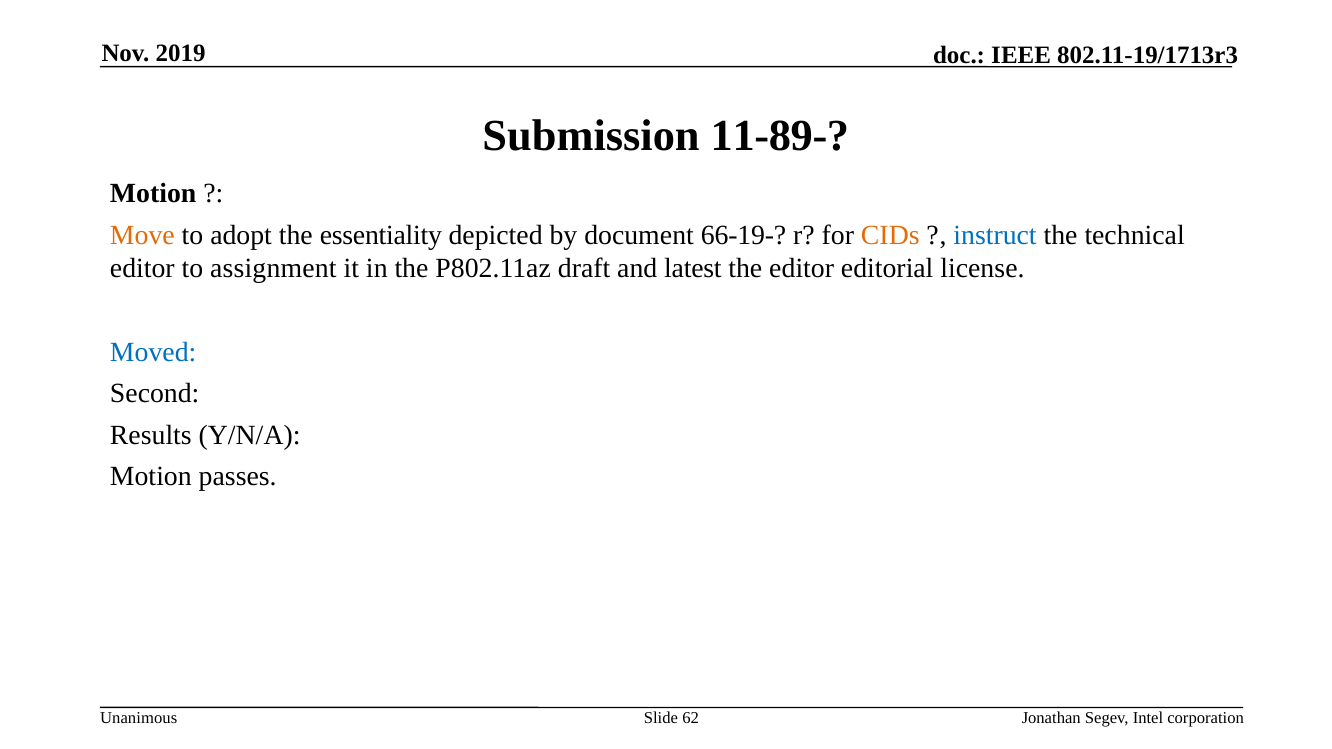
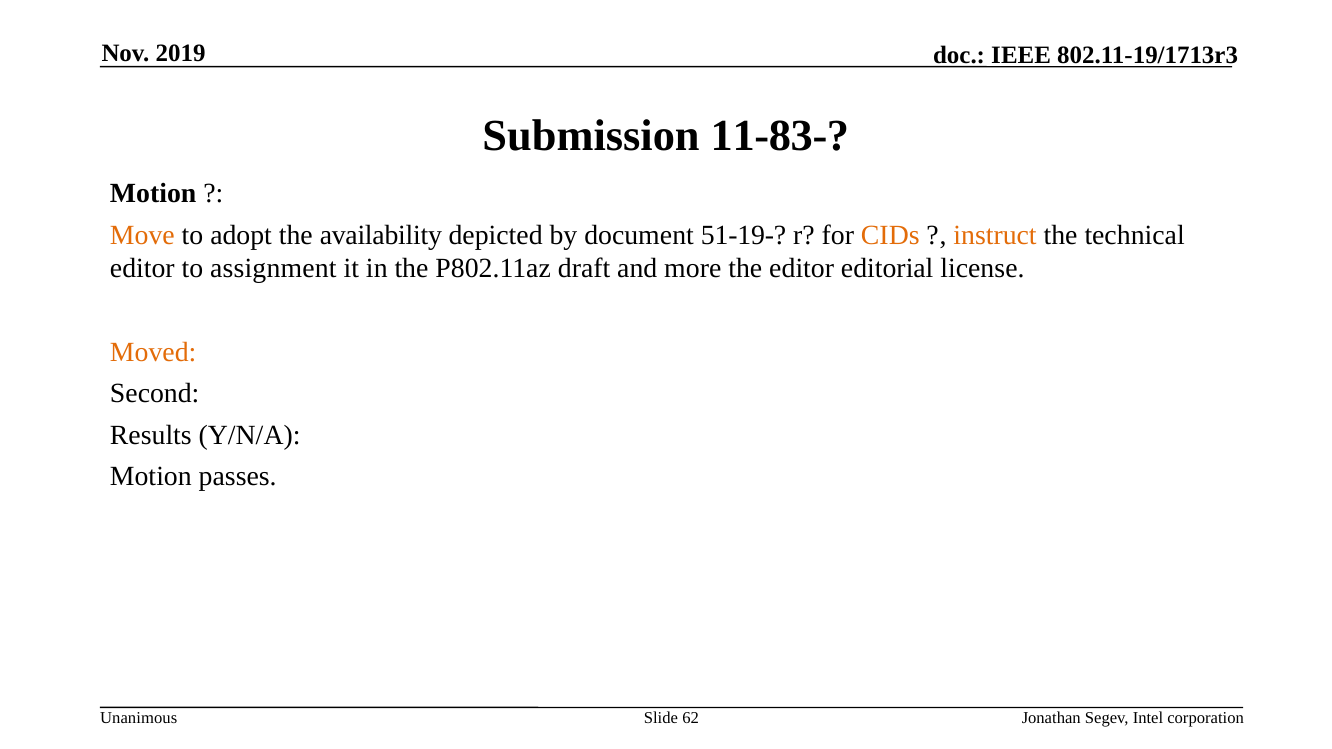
11-89-: 11-89- -> 11-83-
essentiality: essentiality -> availability
66-19-: 66-19- -> 51-19-
instruct colour: blue -> orange
latest: latest -> more
Moved colour: blue -> orange
